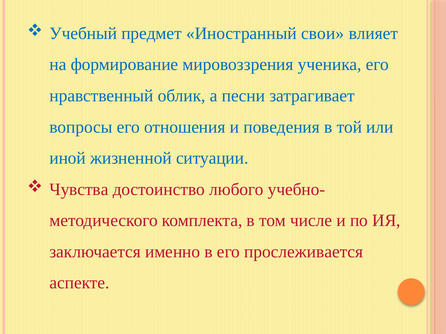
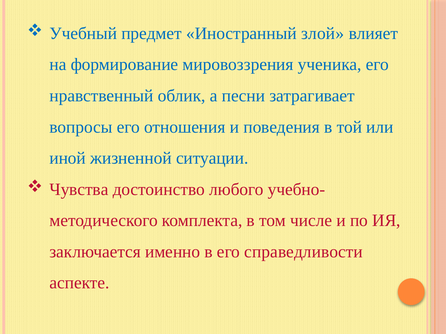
свои: свои -> злой
прослеживается: прослеживается -> справедливости
